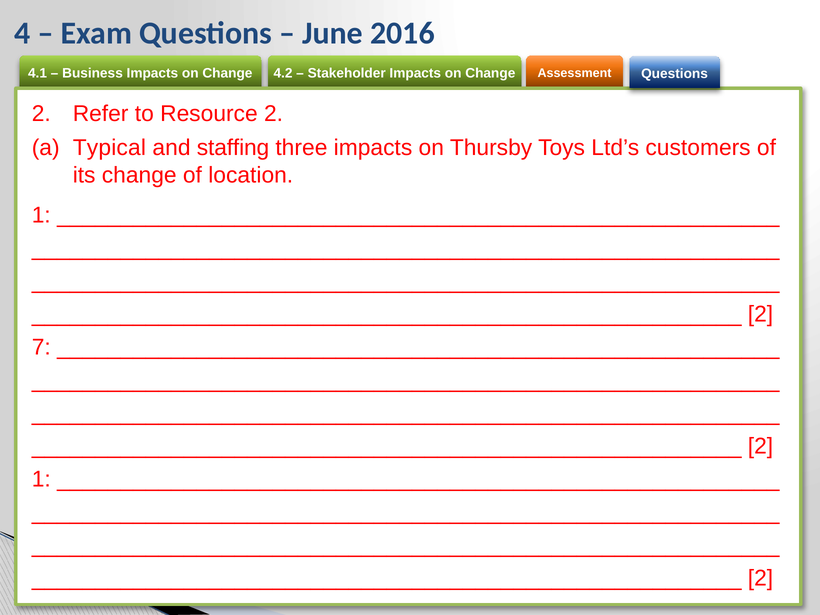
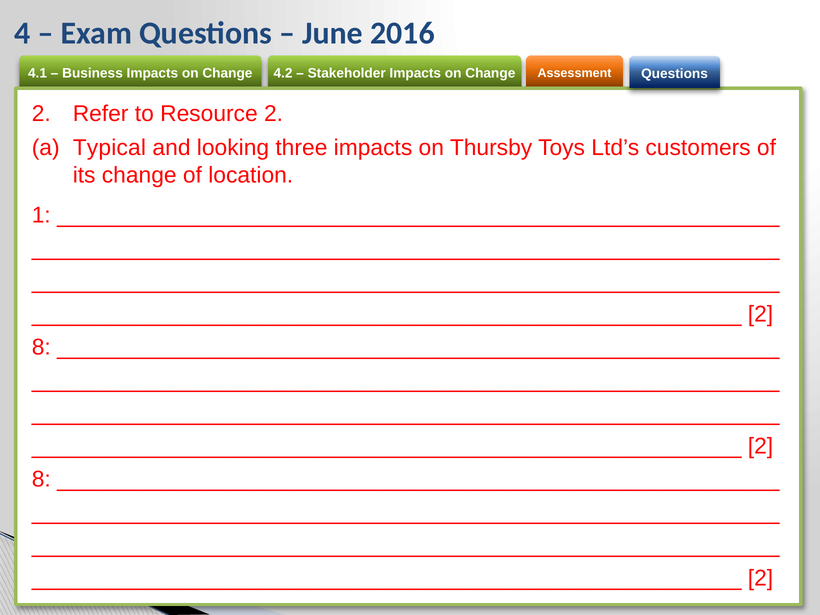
staffing: staffing -> looking
7 at (41, 347): 7 -> 8
1 at (41, 479): 1 -> 8
